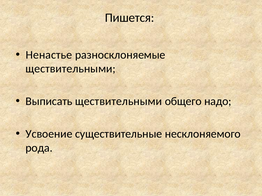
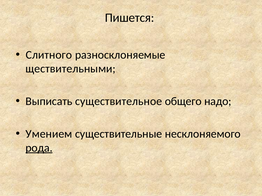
Ненастье: Ненастье -> Слитного
Выписать ществительными: ществительными -> существительное
Усвоение: Усвоение -> Умением
рода underline: none -> present
